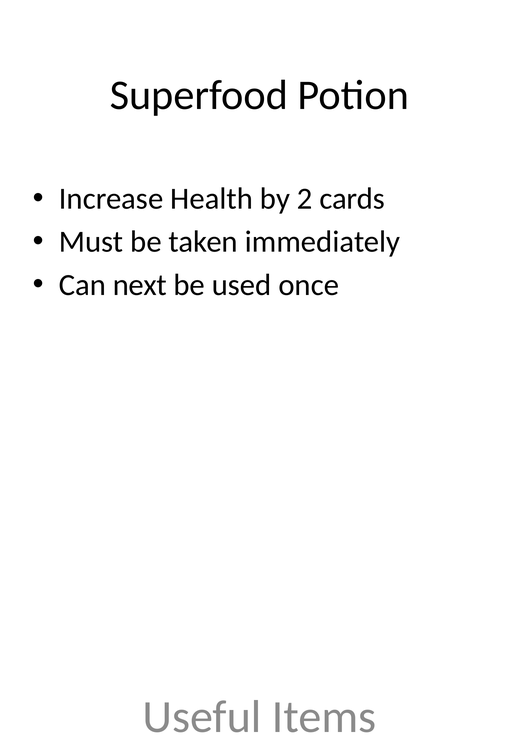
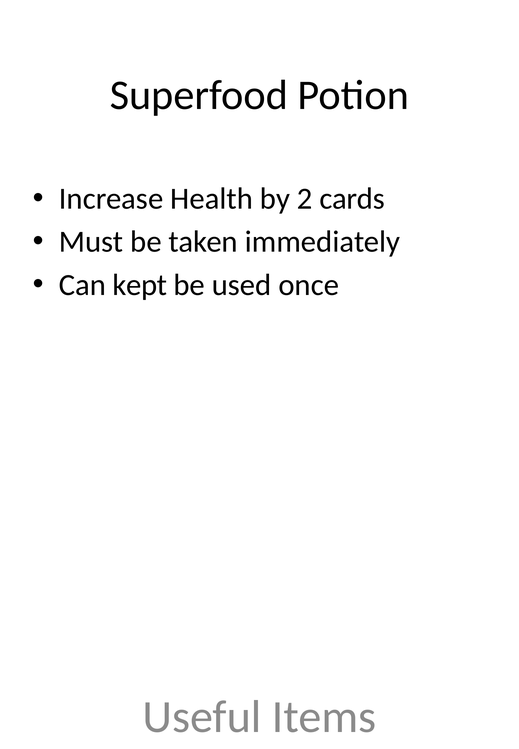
next: next -> kept
